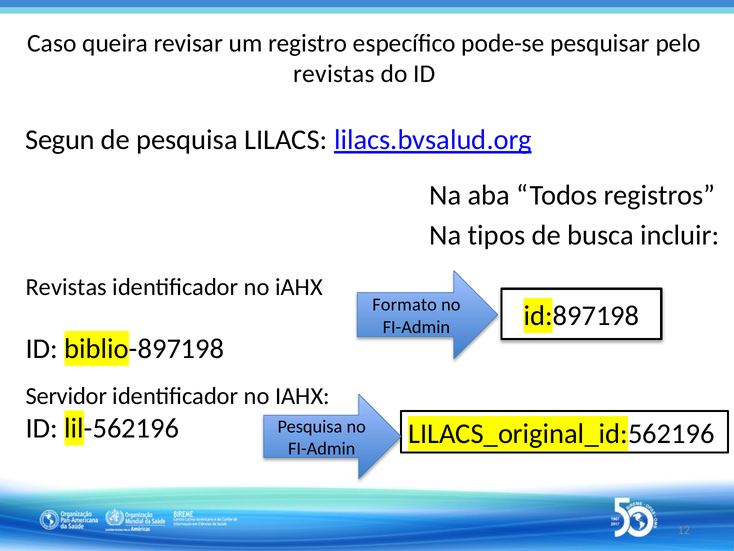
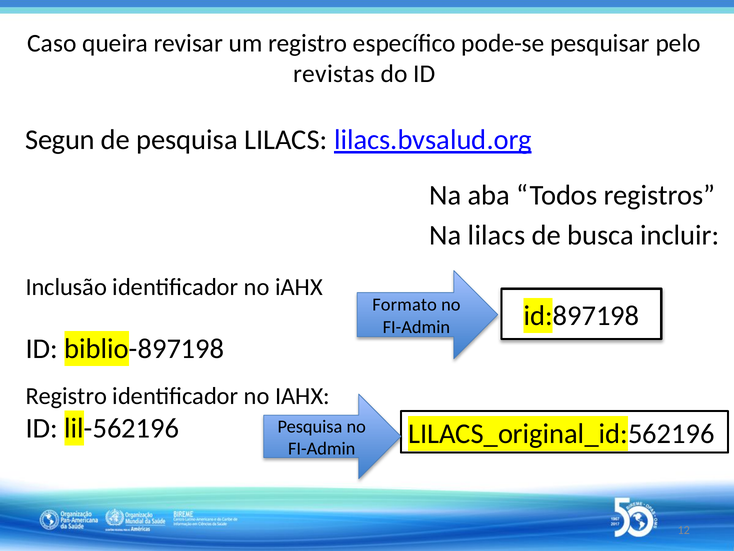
Na tipos: tipos -> lilacs
Revistas at (66, 287): Revistas -> Inclusão
Servidor at (66, 396): Servidor -> Registro
